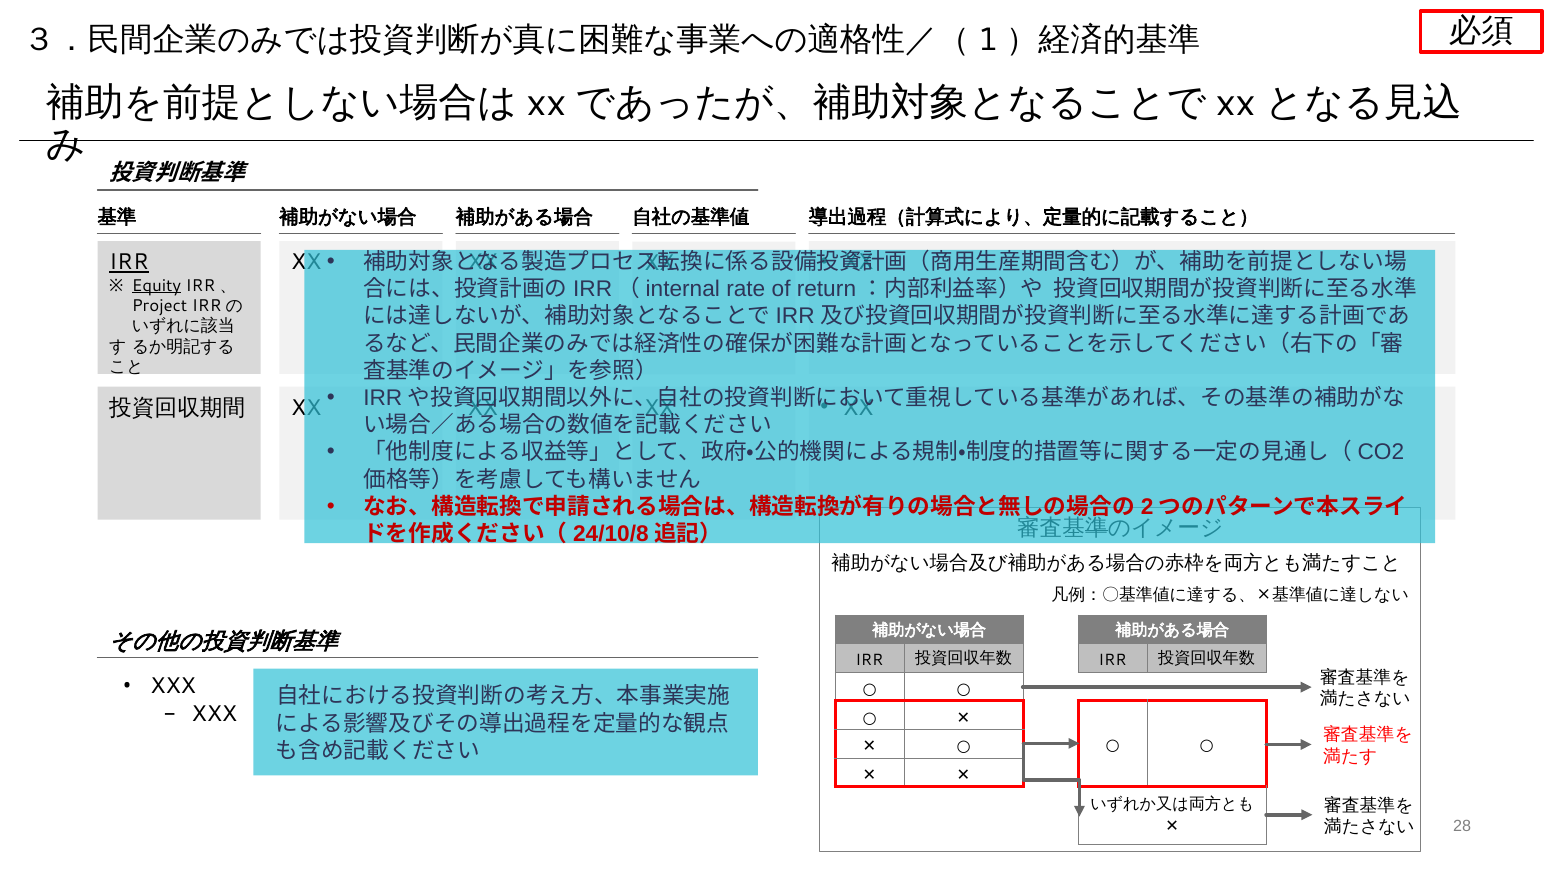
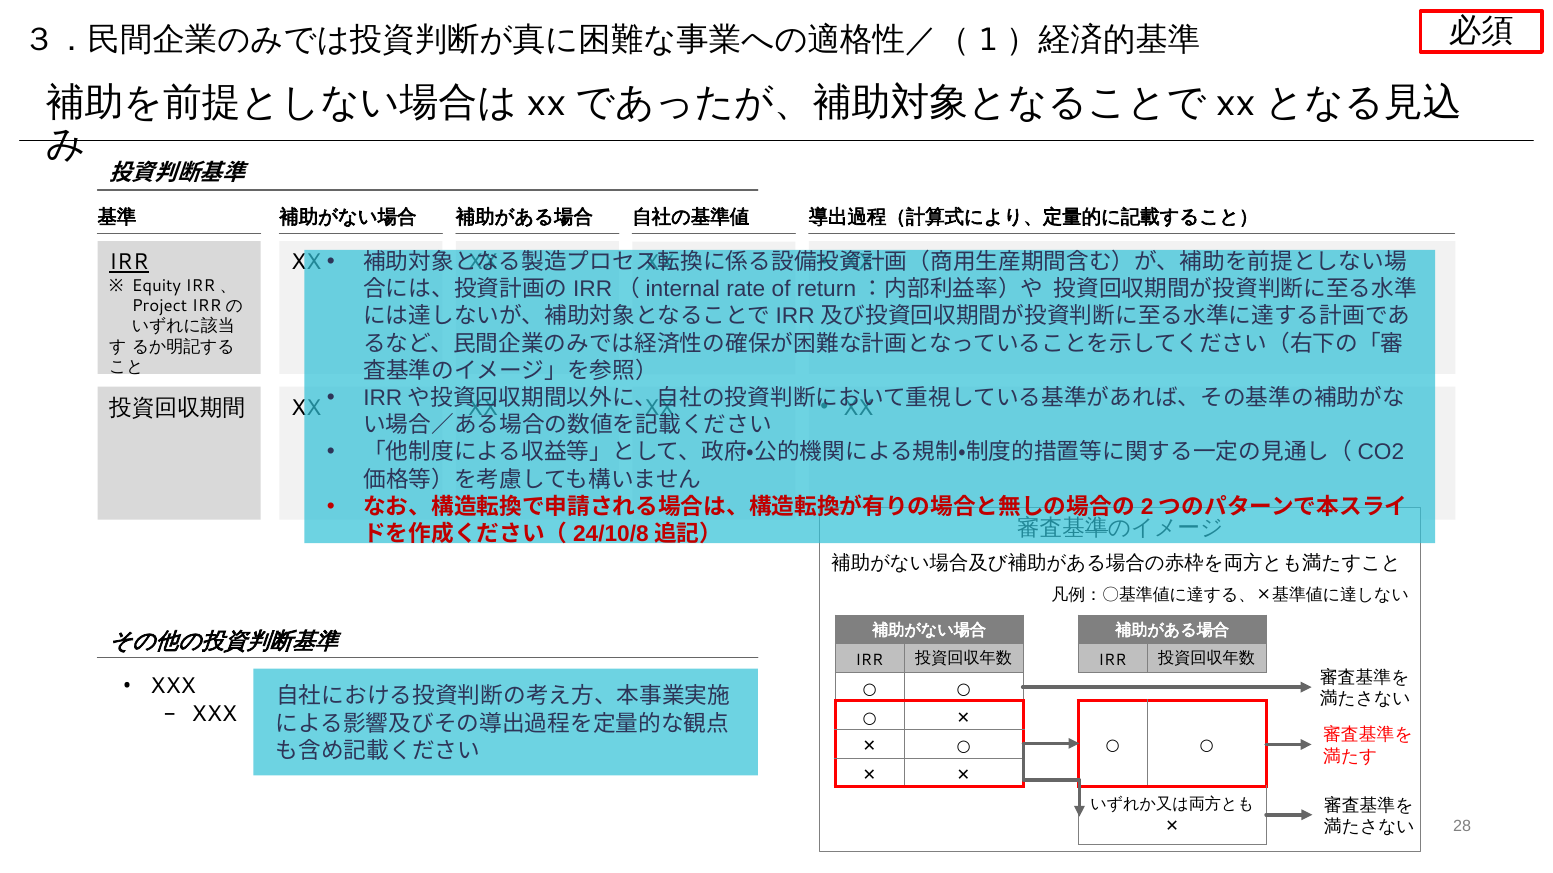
Equity underline: present -> none
